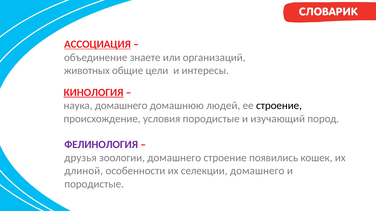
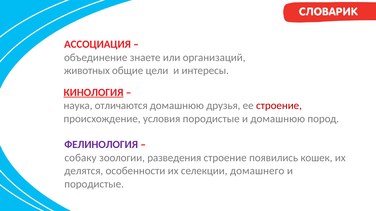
АССОЦИАЦИЯ underline: present -> none
наука домашнего: домашнего -> отличаются
людей: людей -> друзья
строение at (279, 106) colour: black -> red
и изучающий: изучающий -> домашнюю
друзья: друзья -> собаку
зоологии домашнего: домашнего -> разведения
длиной: длиной -> делятся
